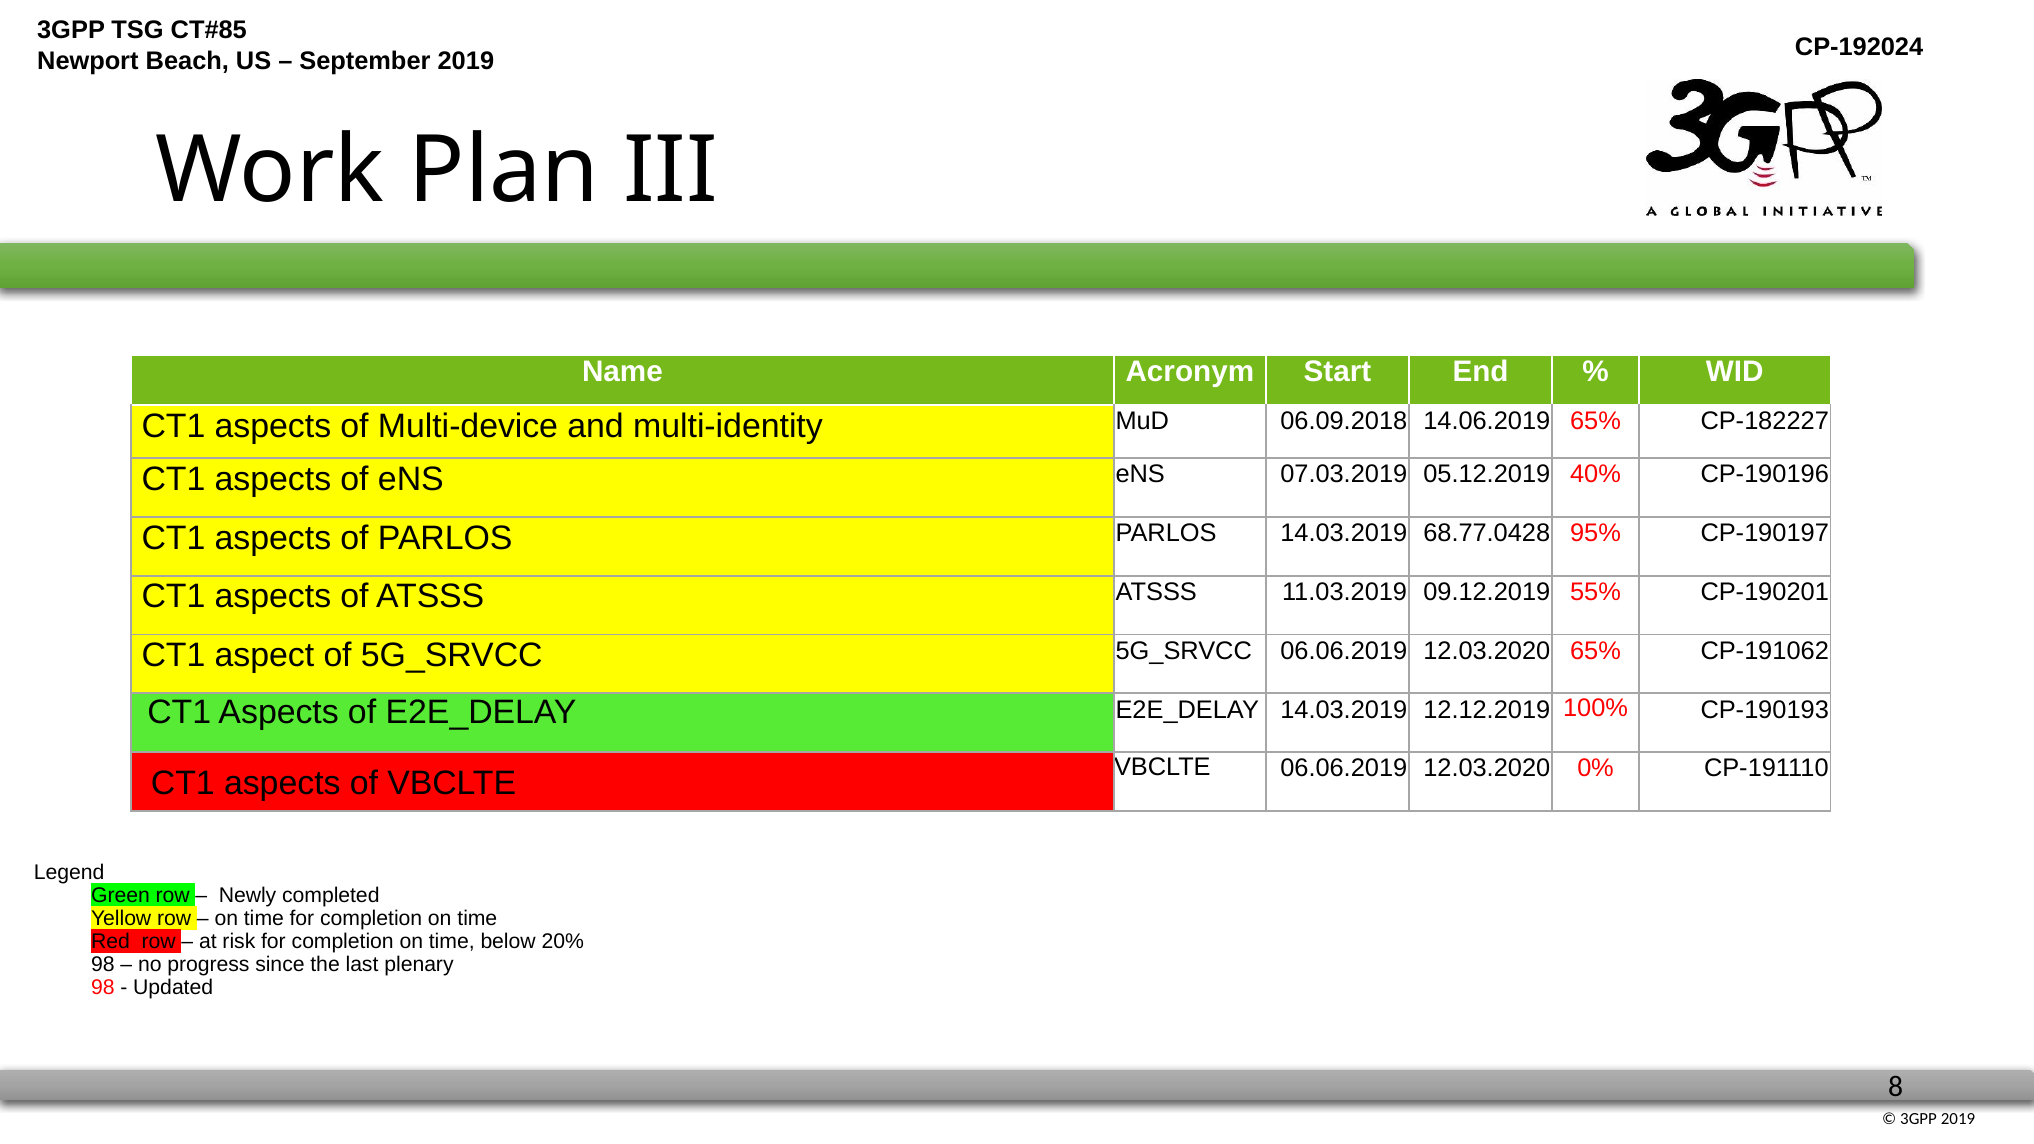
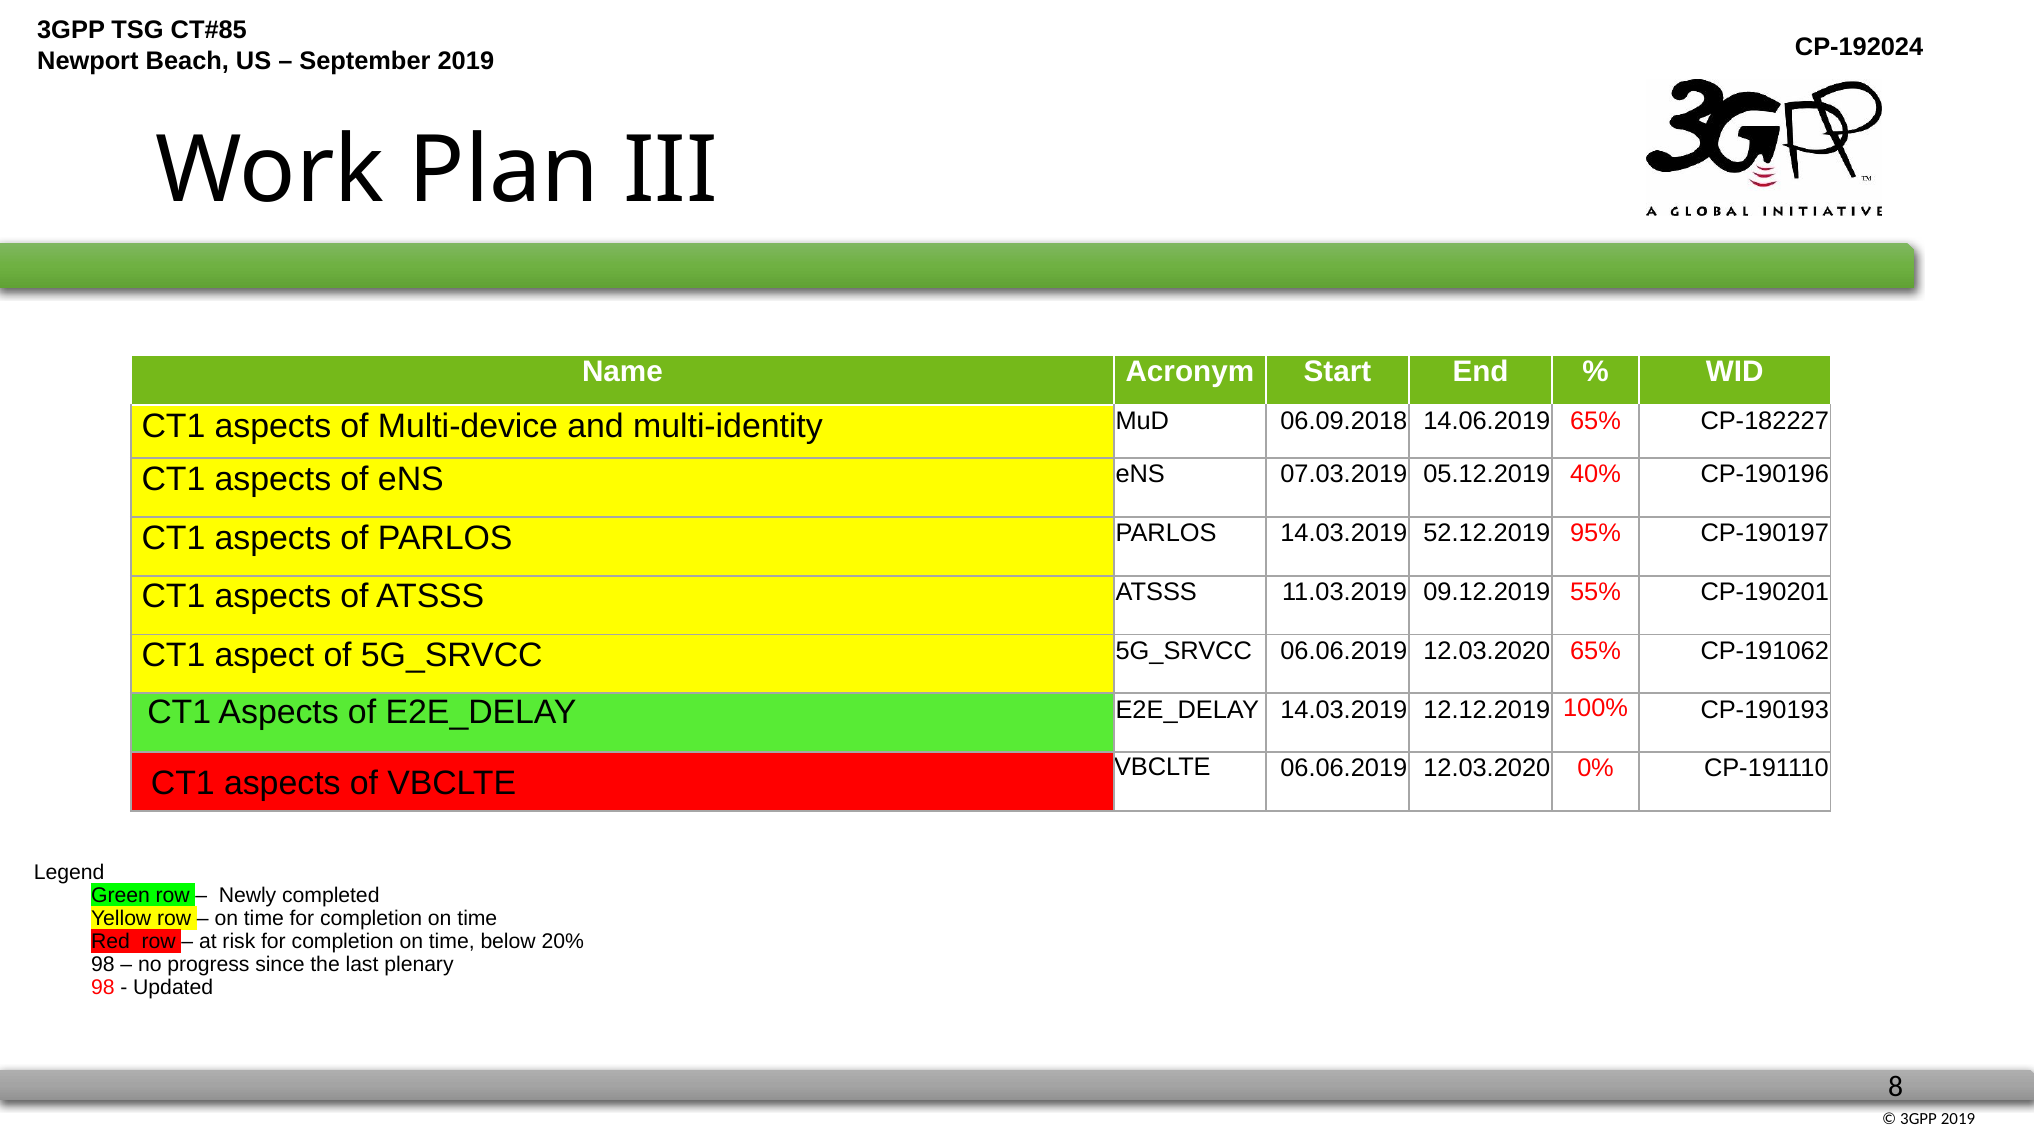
68.77.0428: 68.77.0428 -> 52.12.2019
